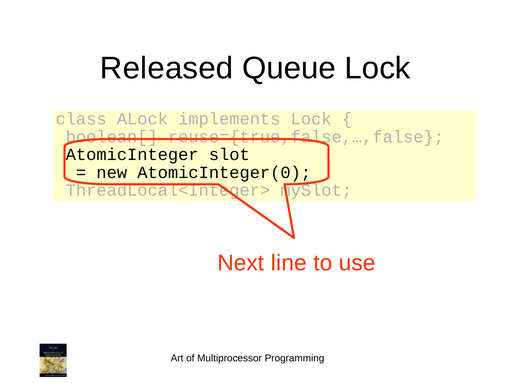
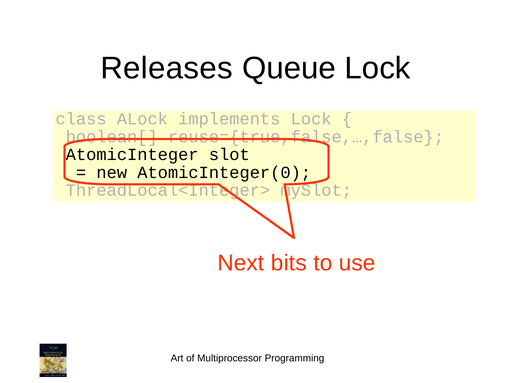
Released: Released -> Releases
line: line -> bits
